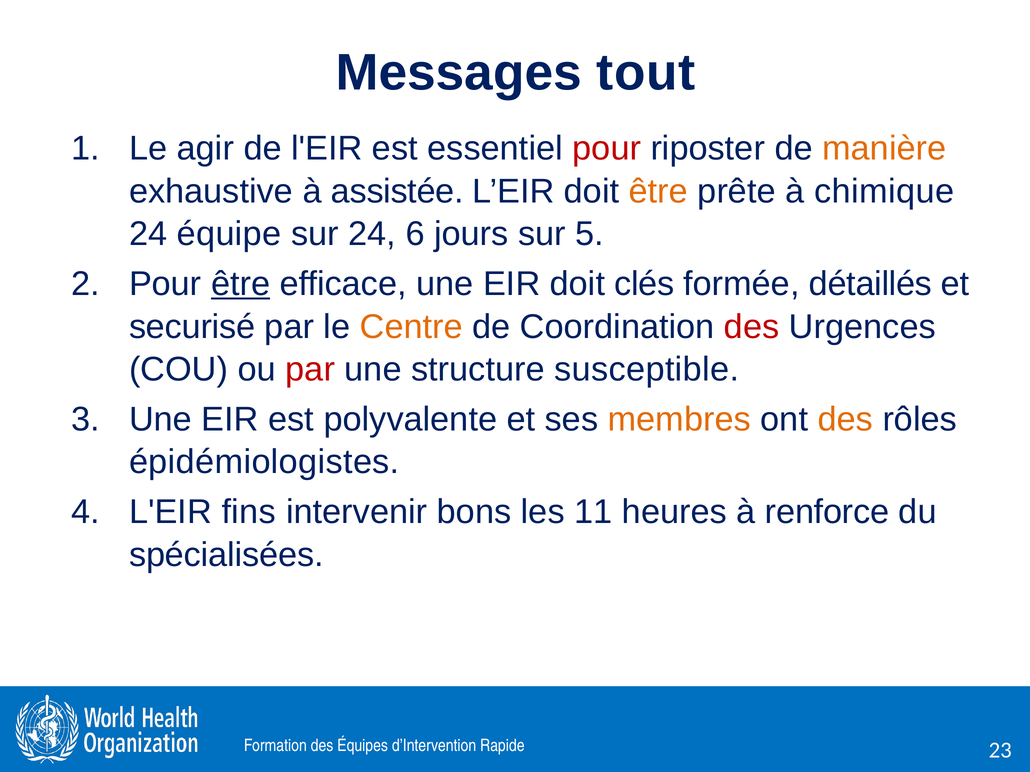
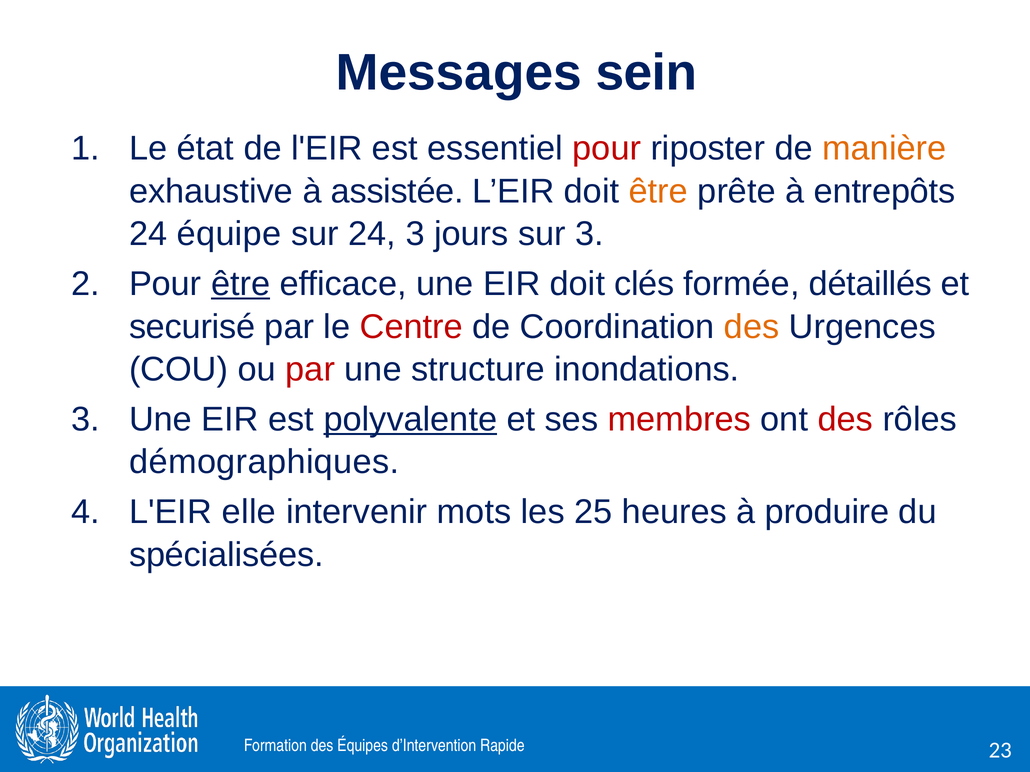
tout: tout -> sein
agir: agir -> état
chimique: chimique -> entrepôts
24 6: 6 -> 3
sur 5: 5 -> 3
Centre colour: orange -> red
des at (752, 327) colour: red -> orange
susceptible: susceptible -> inondations
polyvalente underline: none -> present
membres colour: orange -> red
des at (845, 420) colour: orange -> red
épidémiologistes: épidémiologistes -> démographiques
fins: fins -> elle
bons: bons -> mots
11: 11 -> 25
renforce: renforce -> produire
